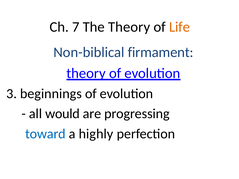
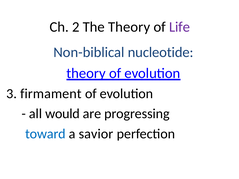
7: 7 -> 2
Life colour: orange -> purple
firmament: firmament -> nucleotide
beginnings: beginnings -> firmament
highly: highly -> savior
